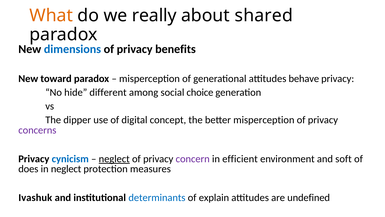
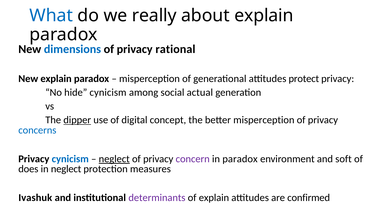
What colour: orange -> blue
about shared: shared -> explain
benefits: benefits -> rational
New toward: toward -> explain
behave: behave -> protect
hide different: different -> cynicism
choice: choice -> actual
dipper underline: none -> present
concerns colour: purple -> blue
in efficient: efficient -> paradox
determinants colour: blue -> purple
undefined: undefined -> confirmed
